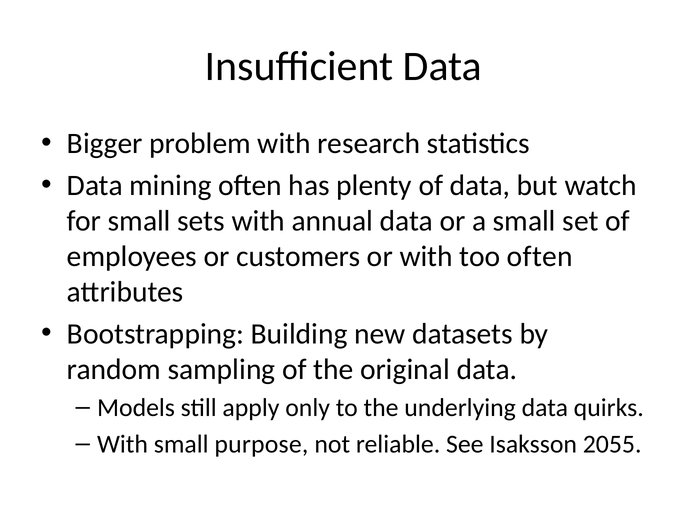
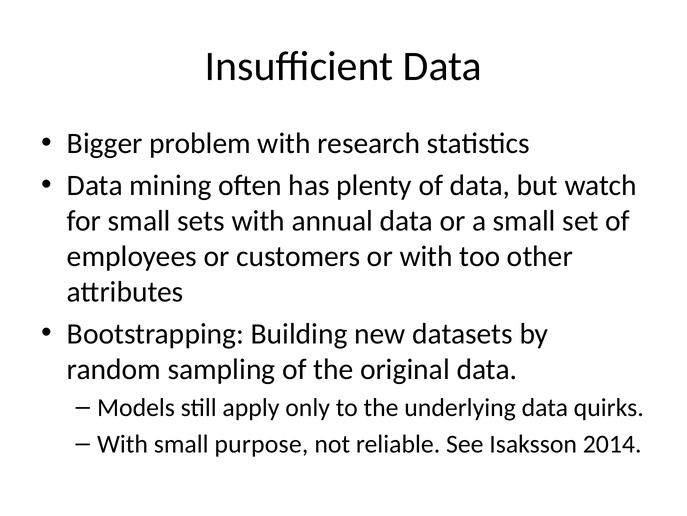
too often: often -> other
2055: 2055 -> 2014
